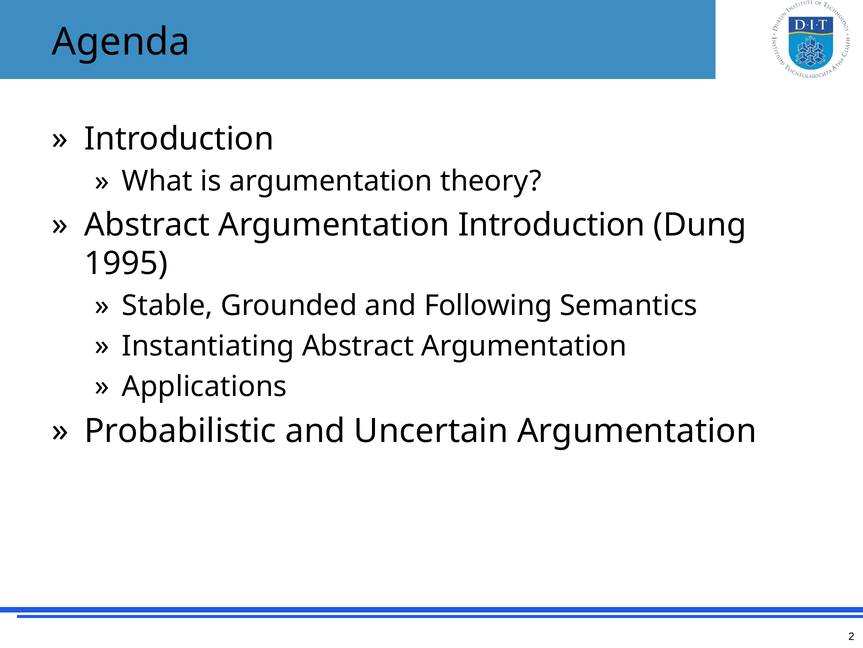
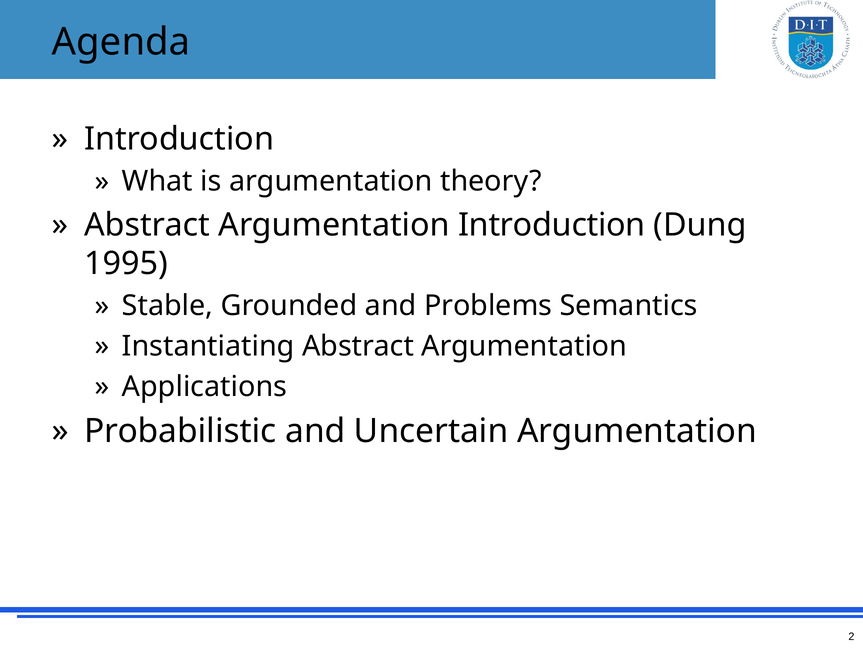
Following: Following -> Problems
